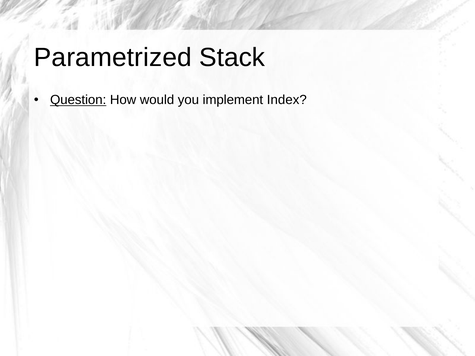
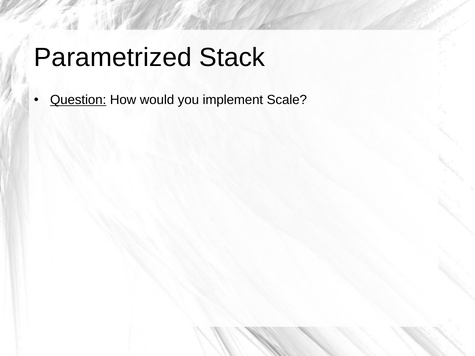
Index: Index -> Scale
